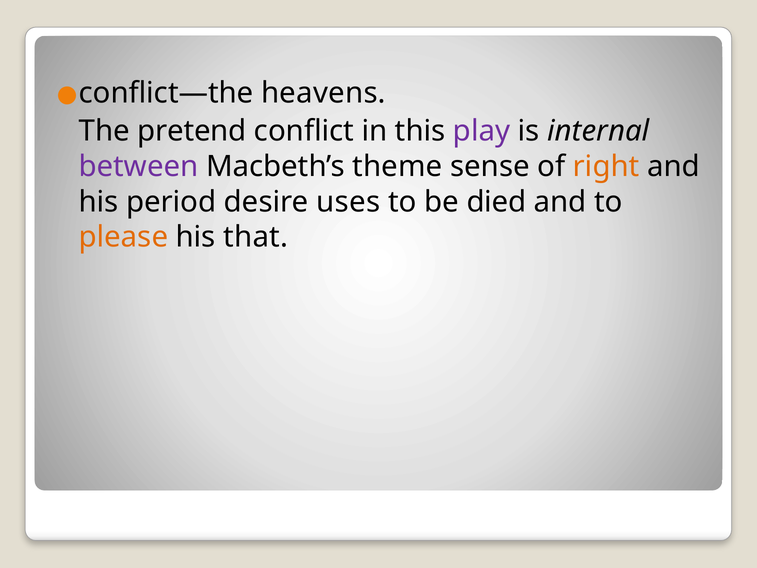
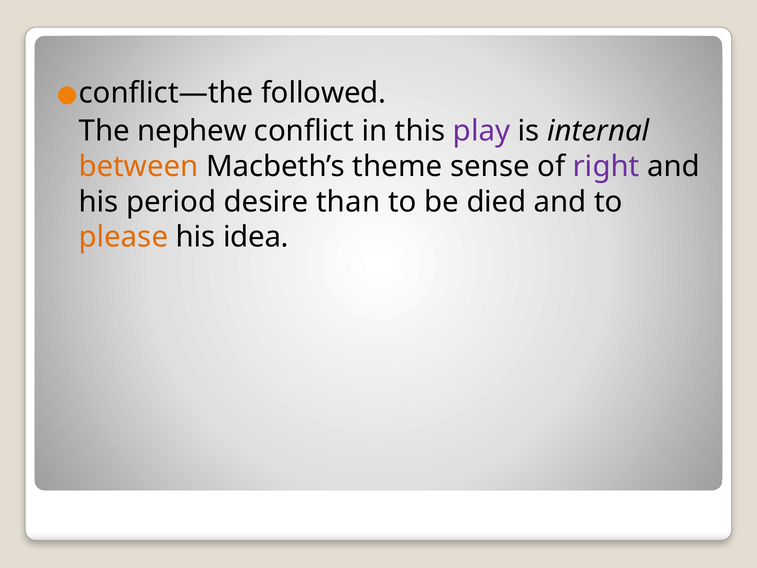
heavens: heavens -> followed
pretend: pretend -> nephew
between colour: purple -> orange
right colour: orange -> purple
uses: uses -> than
that: that -> idea
